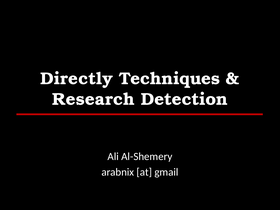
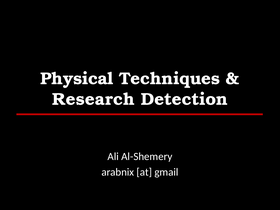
Directly: Directly -> Physical
